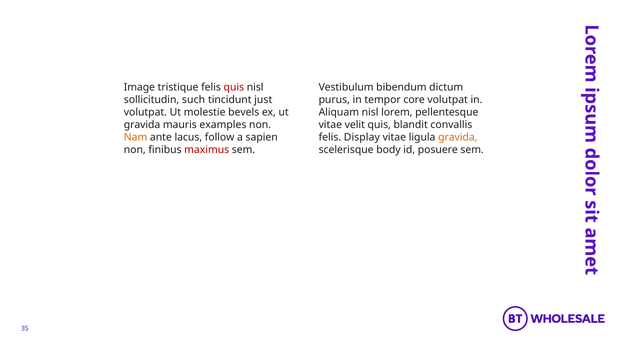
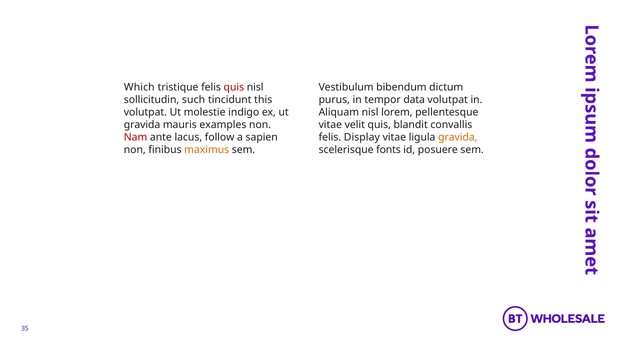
Image: Image -> Which
just: just -> this
core: core -> data
bevels: bevels -> indigo
Nam colour: orange -> red
maximus colour: red -> orange
body: body -> fonts
